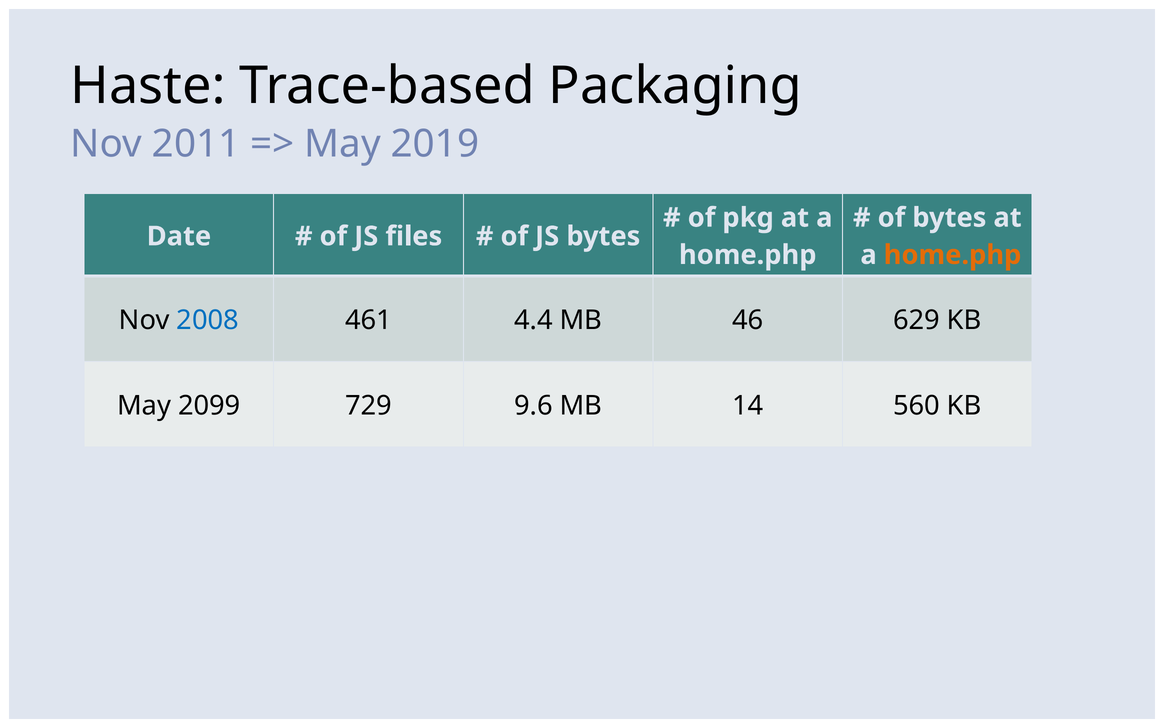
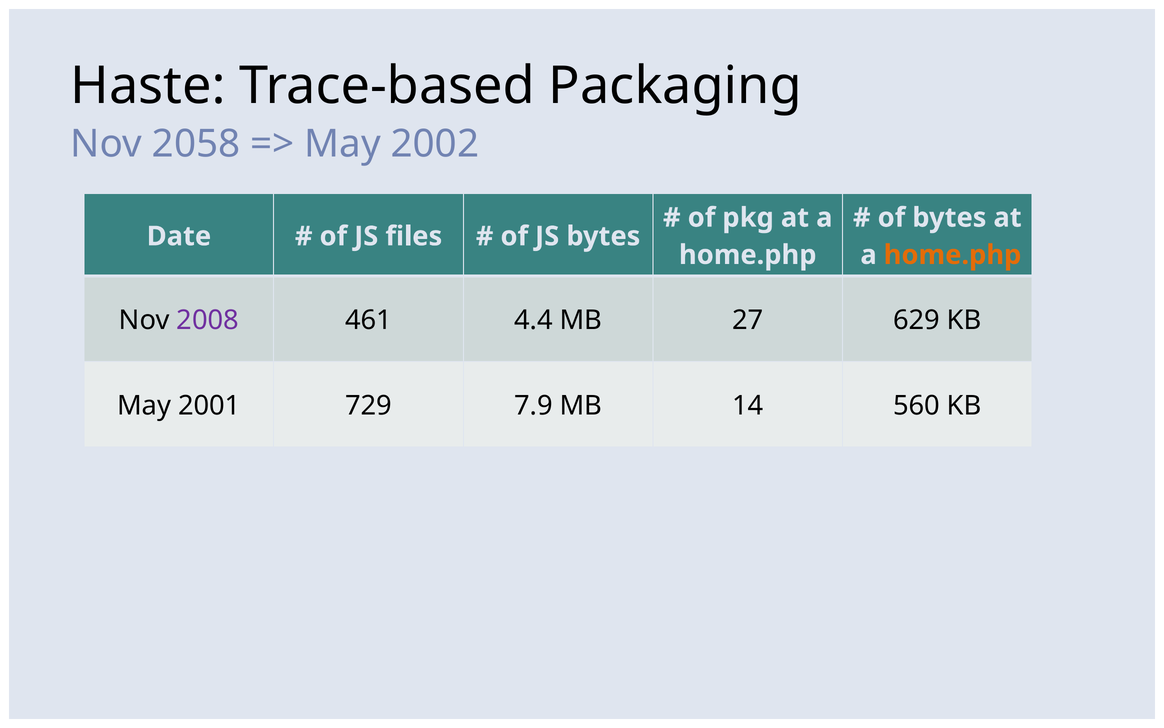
2011: 2011 -> 2058
2019: 2019 -> 2002
2008 colour: blue -> purple
46: 46 -> 27
2099: 2099 -> 2001
9.6: 9.6 -> 7.9
